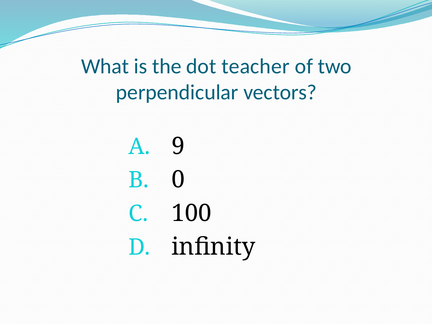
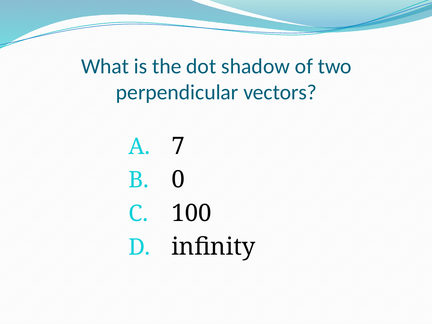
teacher: teacher -> shadow
9: 9 -> 7
